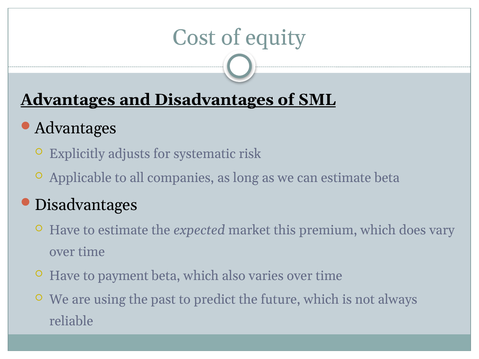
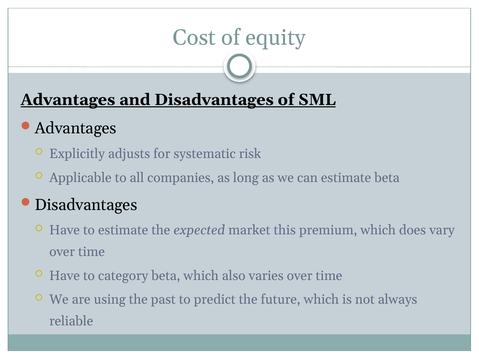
payment: payment -> category
